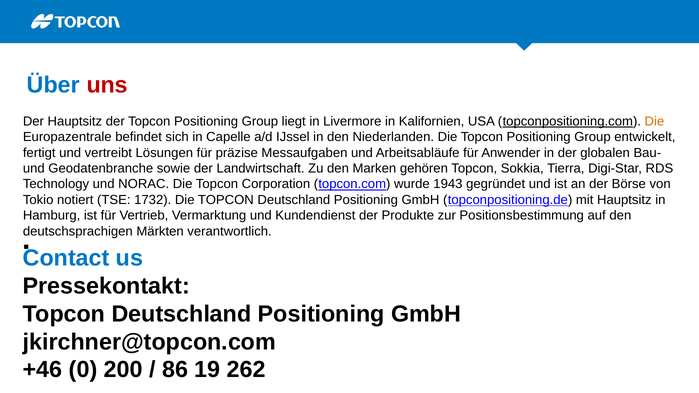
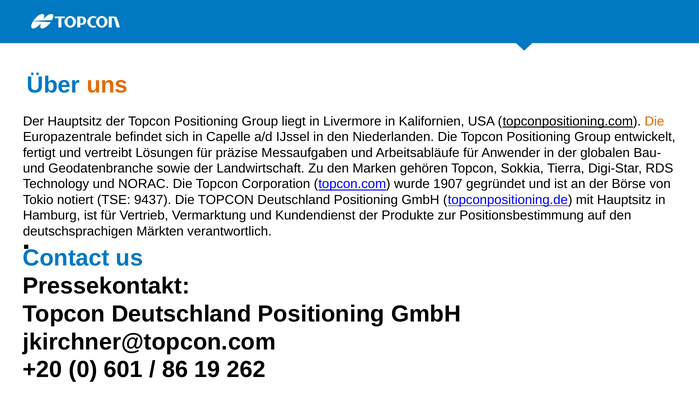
uns colour: red -> orange
1943: 1943 -> 1907
1732: 1732 -> 9437
+46: +46 -> +20
200: 200 -> 601
